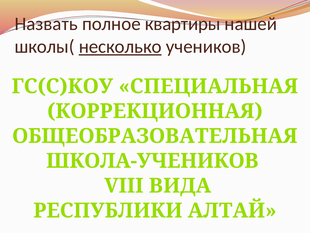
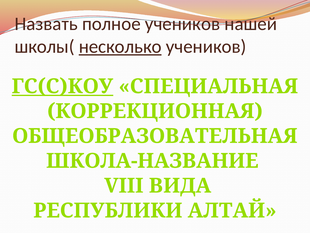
полное квартиры: квартиры -> учеников
ГС(С)КОУ underline: none -> present
ШКОЛА-УЧЕНИКОВ: ШКОЛА-УЧЕНИКОВ -> ШКОЛА-НАЗВАНИЕ
